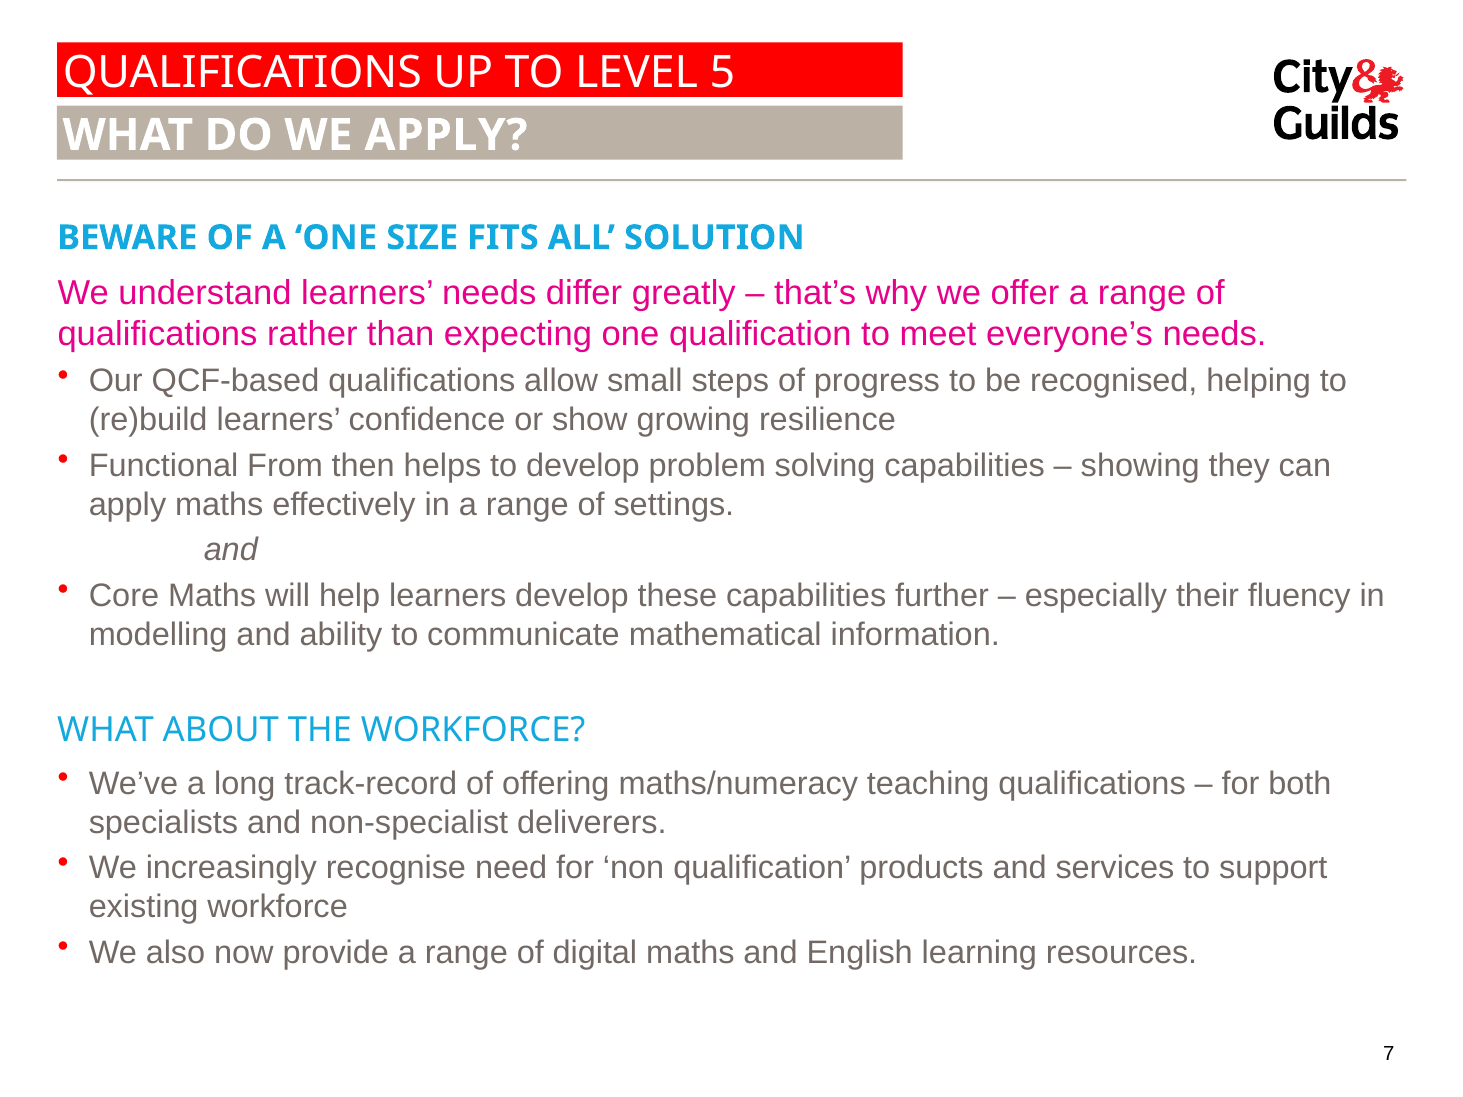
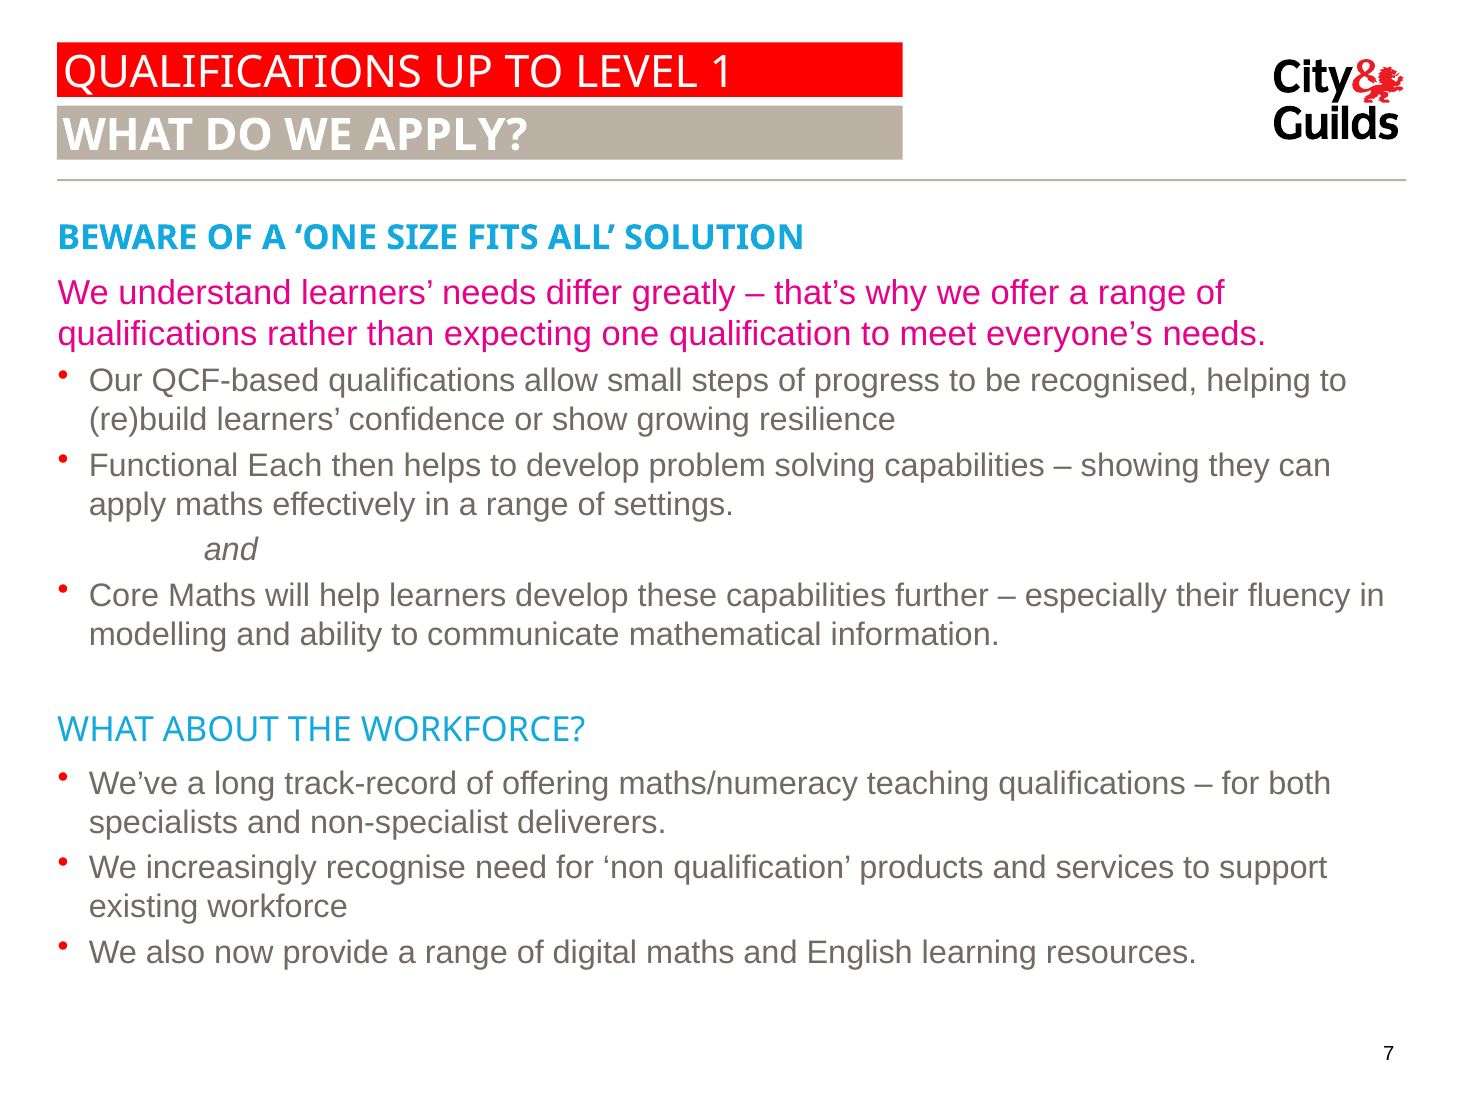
5: 5 -> 1
From: From -> Each
